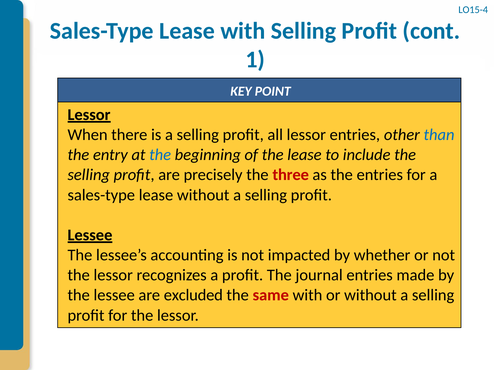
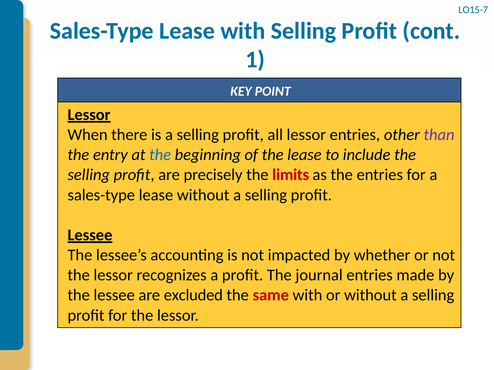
LO15-4: LO15-4 -> LO15-7
than colour: blue -> purple
three: three -> limits
